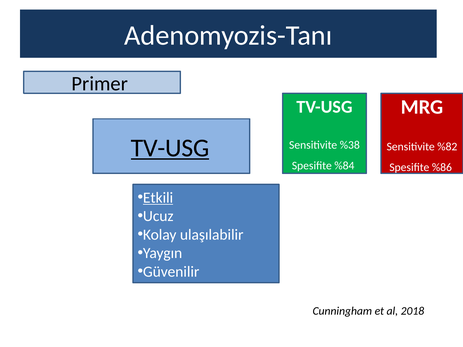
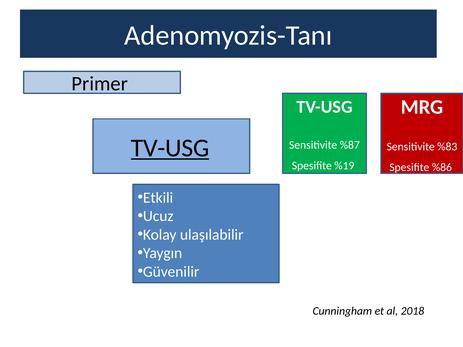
%38: %38 -> %87
%82: %82 -> %83
%84: %84 -> %19
Etkili underline: present -> none
